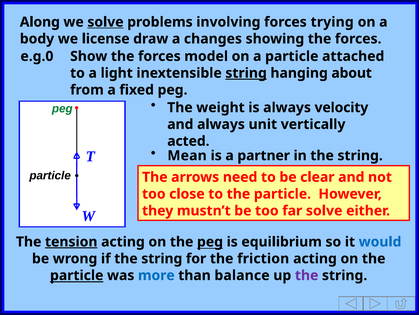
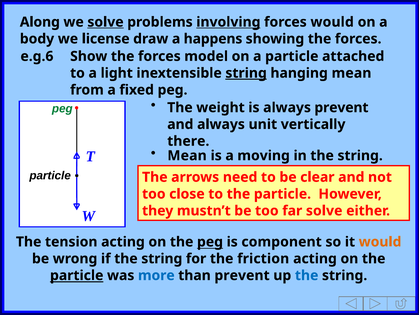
involving underline: none -> present
forces trying: trying -> would
changes: changes -> happens
e.g.0: e.g.0 -> e.g.6
hanging about: about -> mean
always velocity: velocity -> prevent
acted: acted -> there
partner: partner -> moving
tension at (71, 241) underline: present -> none
equilibrium: equilibrium -> component
would at (380, 241) colour: blue -> orange
than balance: balance -> prevent
the at (307, 275) colour: purple -> blue
